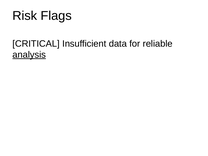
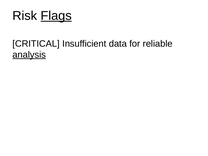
Flags underline: none -> present
